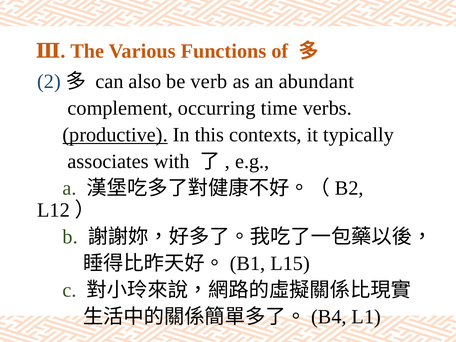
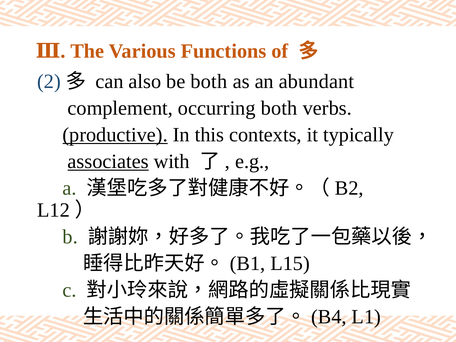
be verb: verb -> both
occurring time: time -> both
associates underline: none -> present
